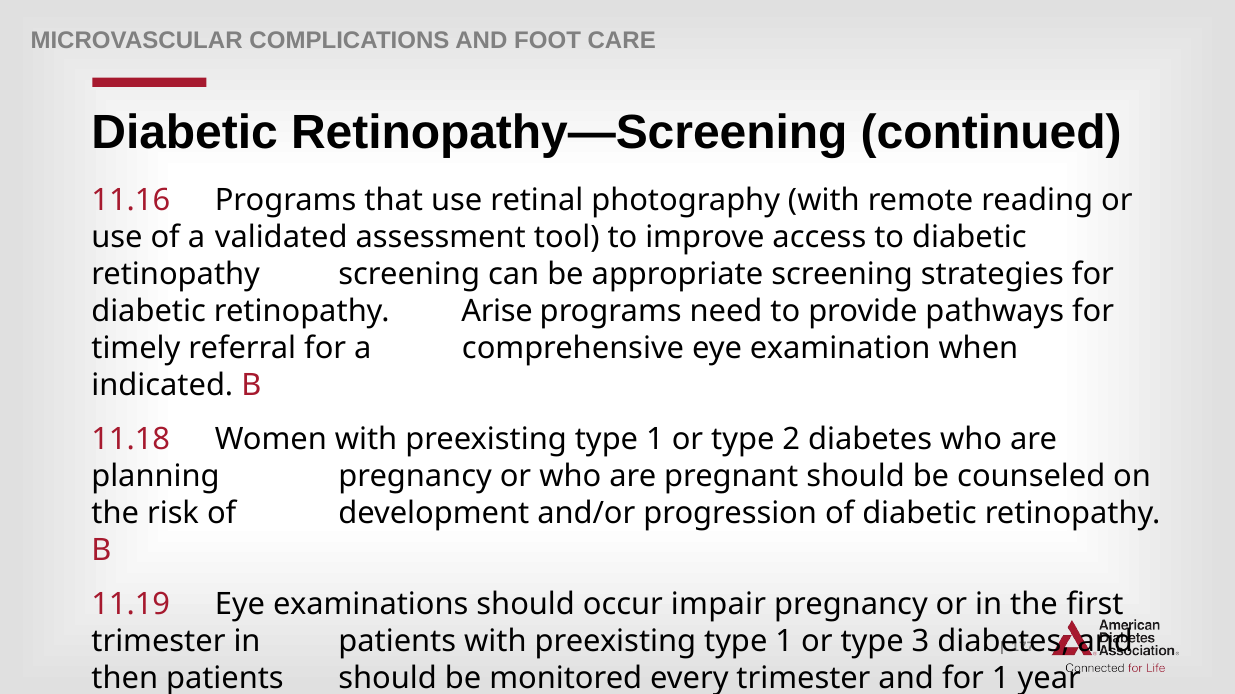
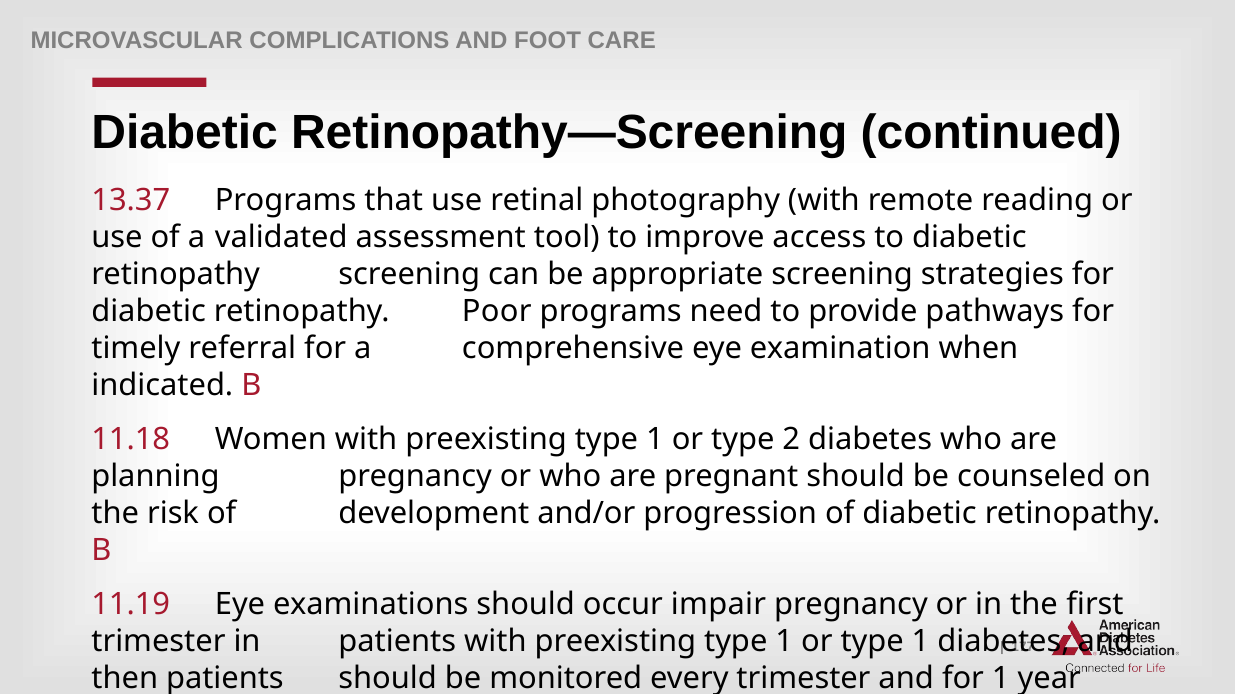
11.16: 11.16 -> 13.37
Arise: Arise -> Poor
or type 3: 3 -> 1
